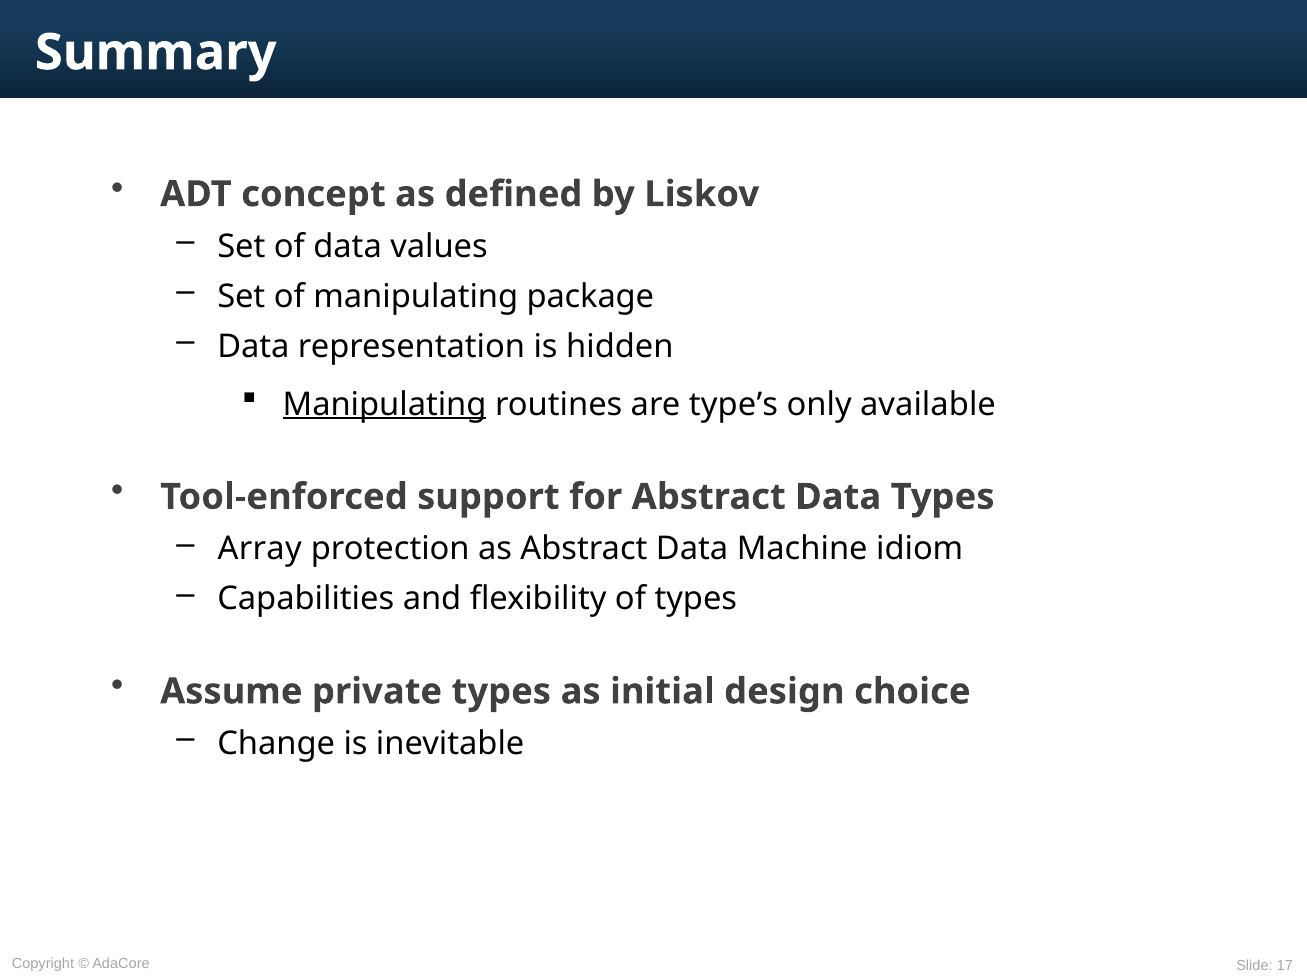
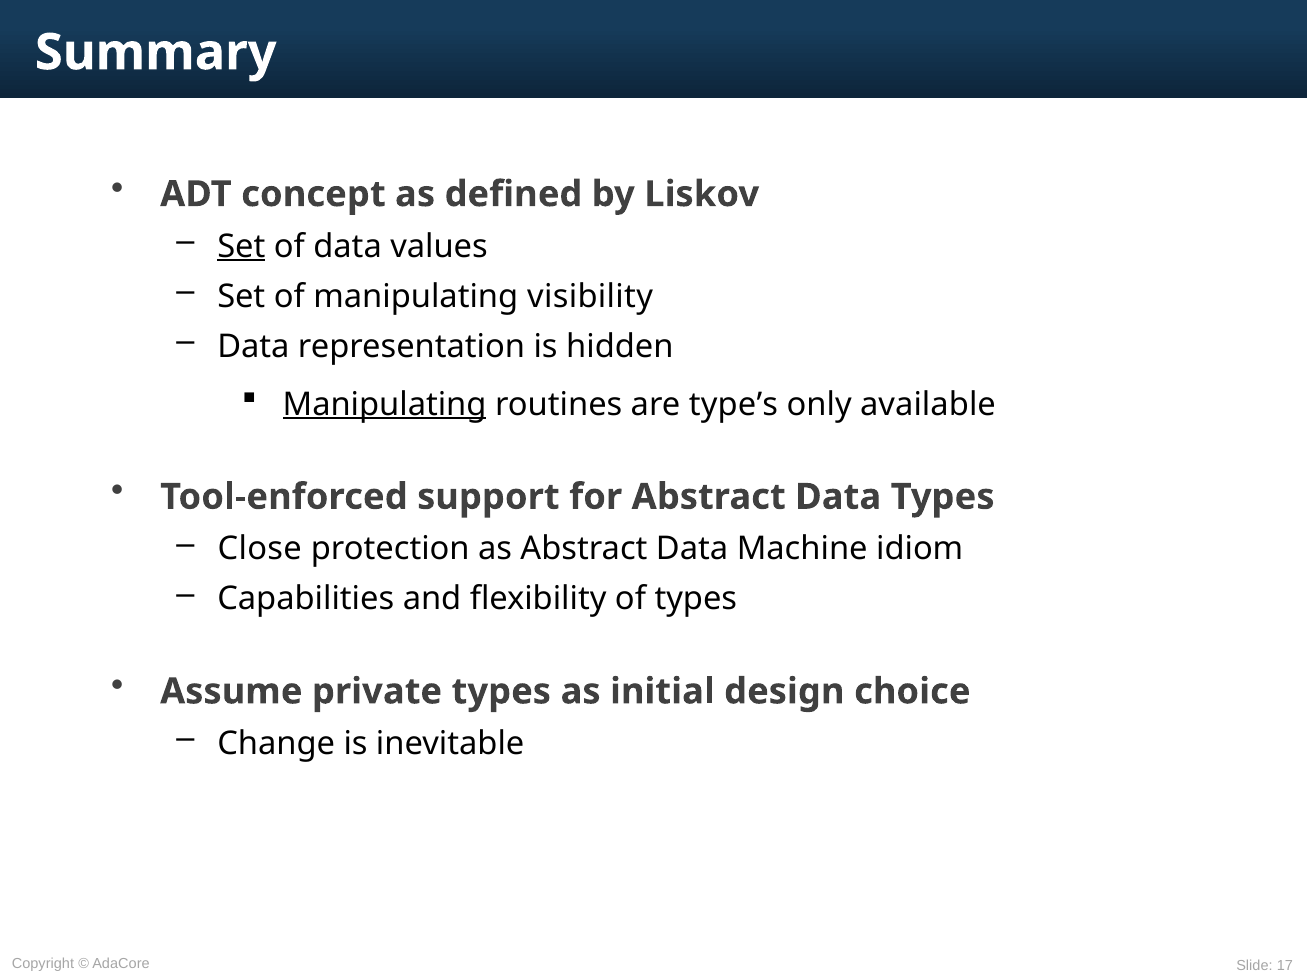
Set at (241, 246) underline: none -> present
package: package -> visibility
Array: Array -> Close
